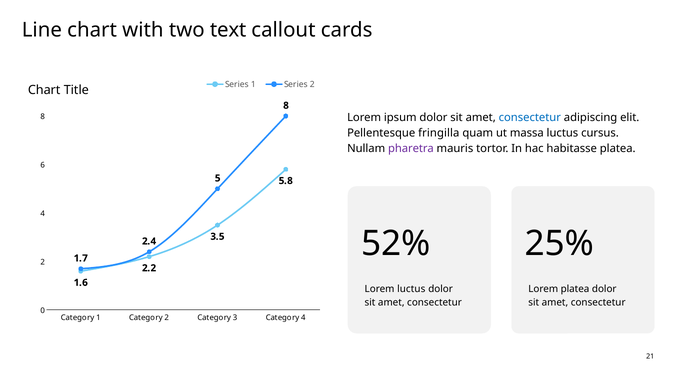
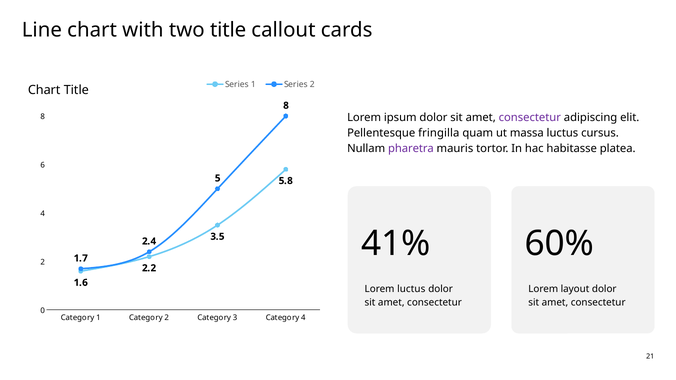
two text: text -> title
consectetur at (530, 118) colour: blue -> purple
52%: 52% -> 41%
25%: 25% -> 60%
Lorem platea: platea -> layout
